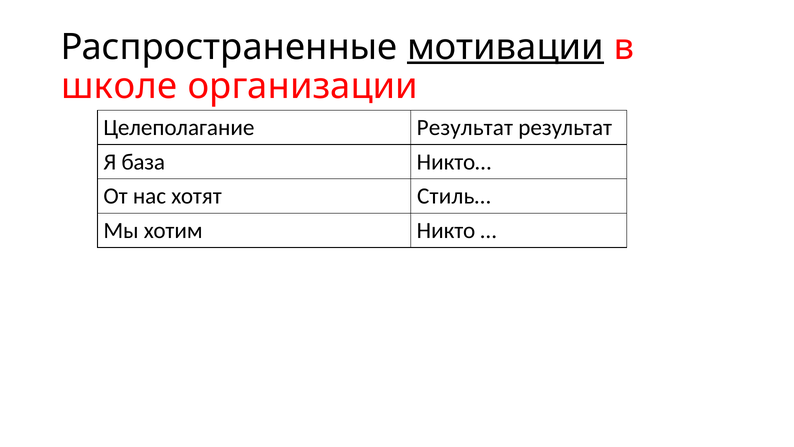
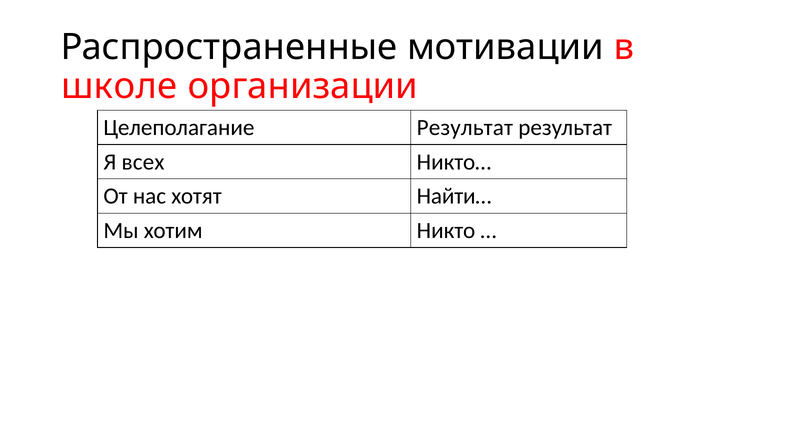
мотивации underline: present -> none
база: база -> всех
Стиль…: Стиль… -> Найти…
